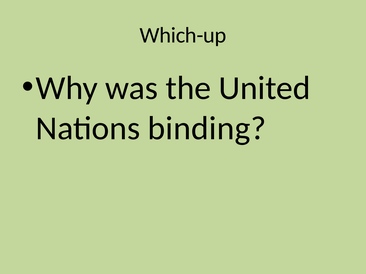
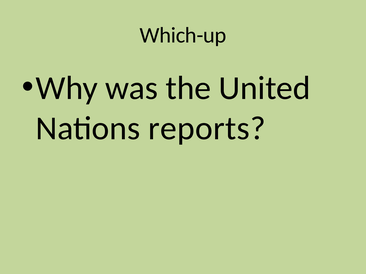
binding: binding -> reports
